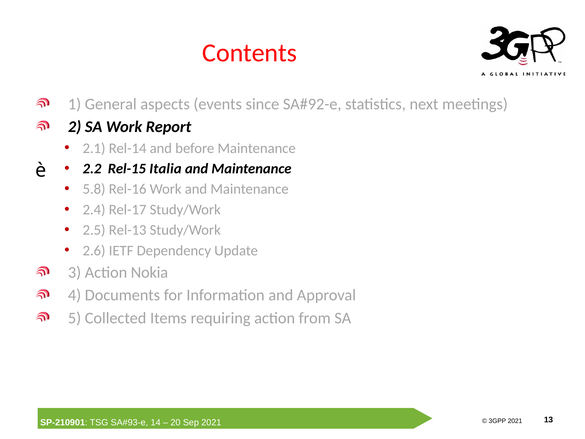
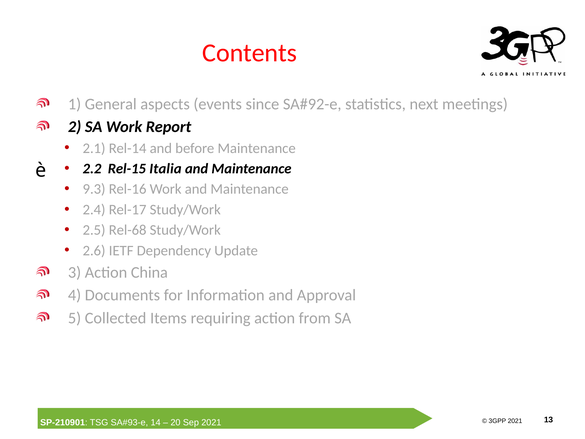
5.8: 5.8 -> 9.3
Rel-13: Rel-13 -> Rel-68
Nokia: Nokia -> China
